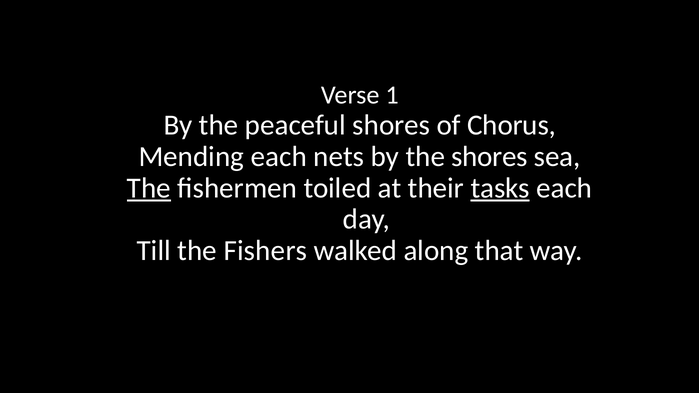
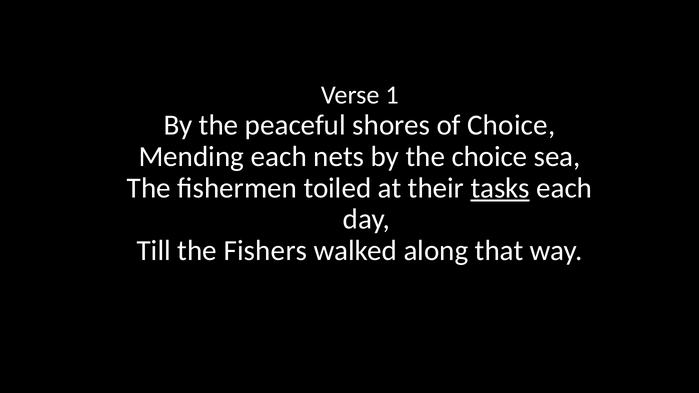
of Chorus: Chorus -> Choice
the shores: shores -> choice
The at (149, 188) underline: present -> none
